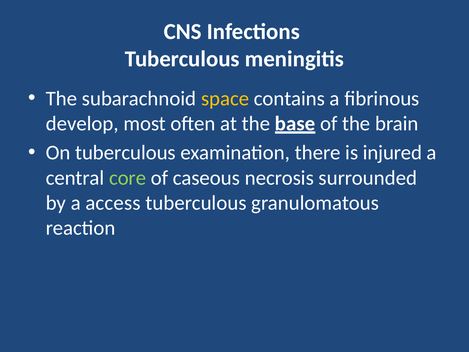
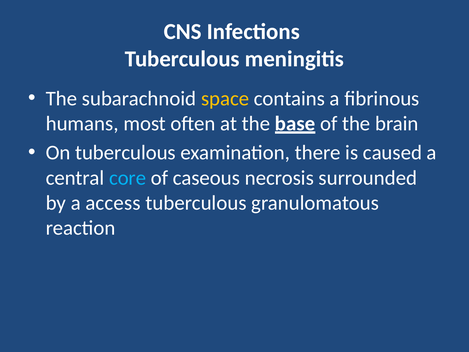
develop: develop -> humans
injured: injured -> caused
core colour: light green -> light blue
